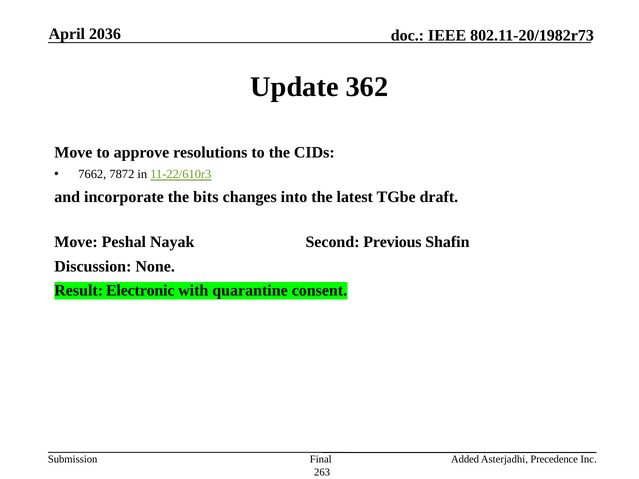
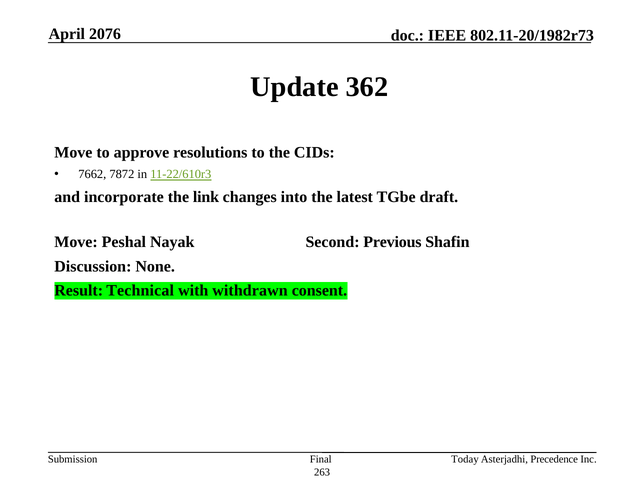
2036: 2036 -> 2076
bits: bits -> link
Electronic: Electronic -> Technical
quarantine: quarantine -> withdrawn
Added: Added -> Today
